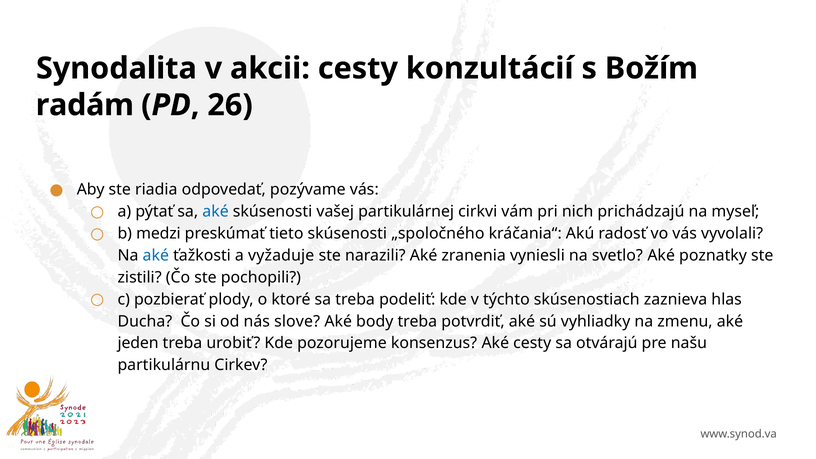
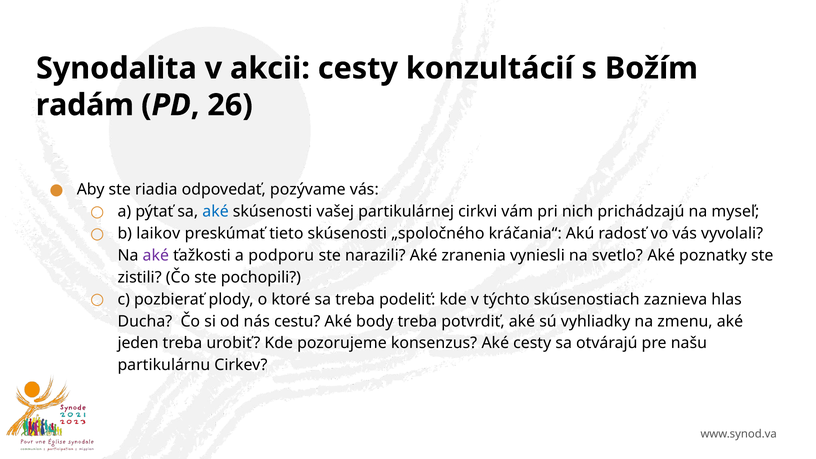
medzi: medzi -> laikov
aké at (156, 255) colour: blue -> purple
vyžaduje: vyžaduje -> podporu
slove: slove -> cestu
